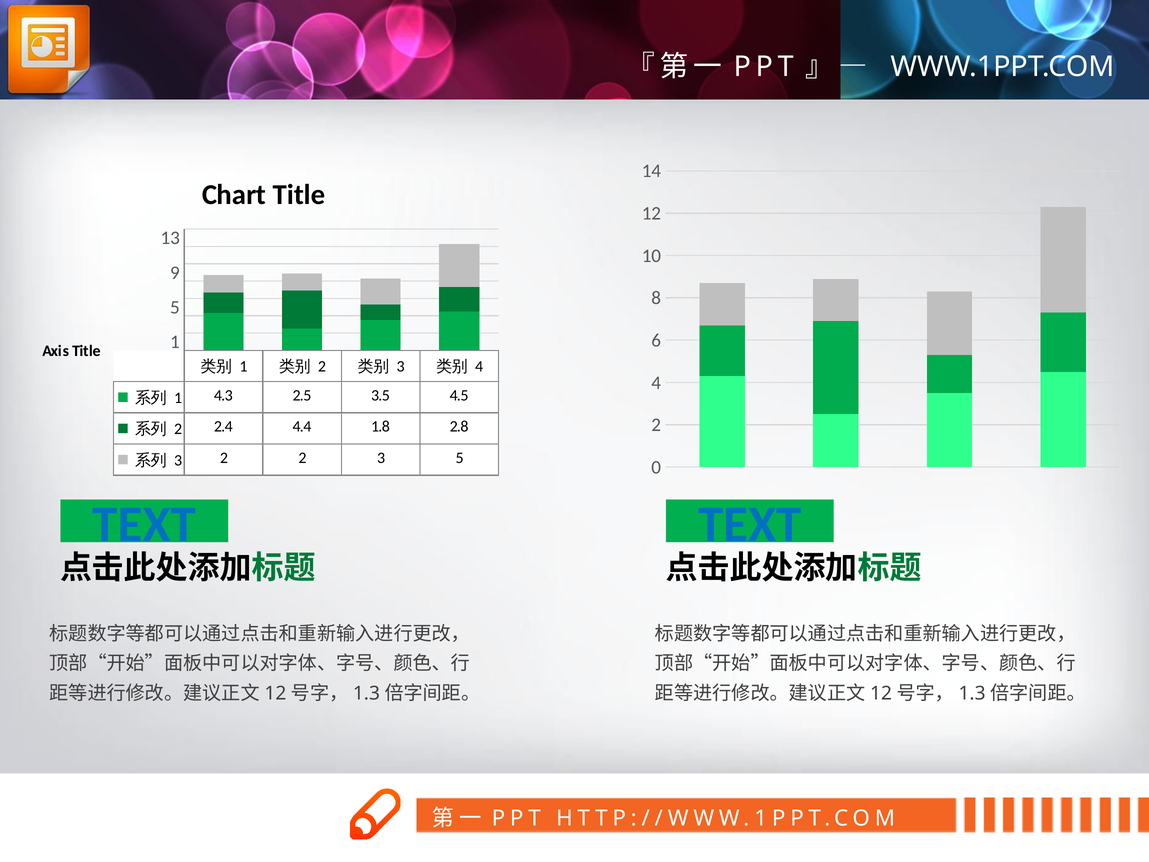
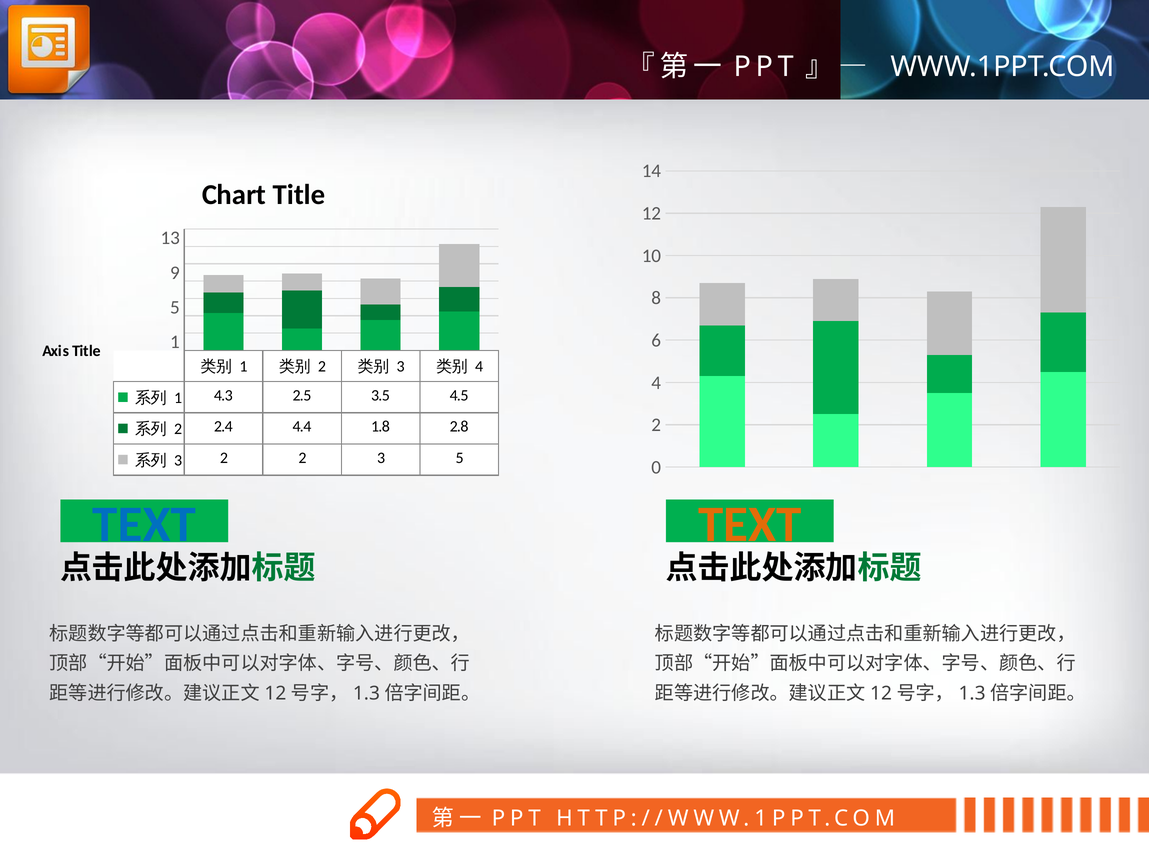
TEXT at (750, 524) colour: blue -> orange
